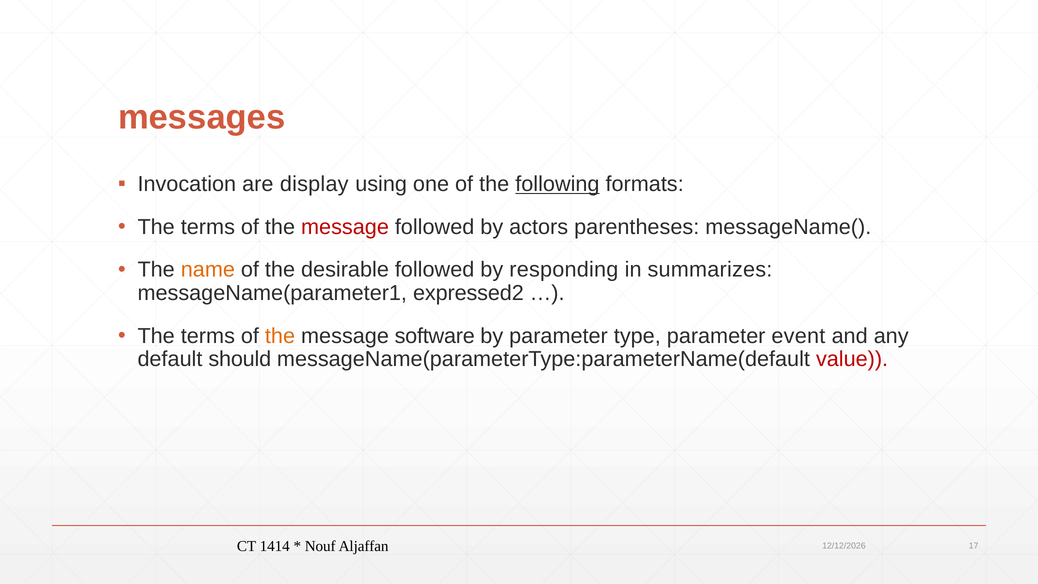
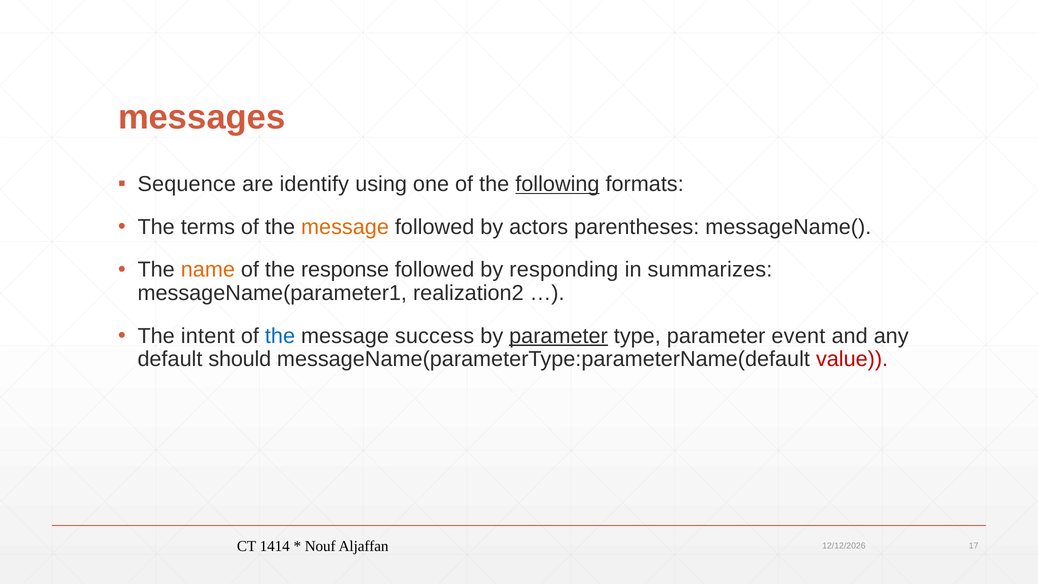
Invocation: Invocation -> Sequence
display: display -> identify
message at (345, 227) colour: red -> orange
desirable: desirable -> response
expressed2: expressed2 -> realization2
terms at (208, 336): terms -> intent
the at (280, 336) colour: orange -> blue
software: software -> success
parameter at (559, 336) underline: none -> present
